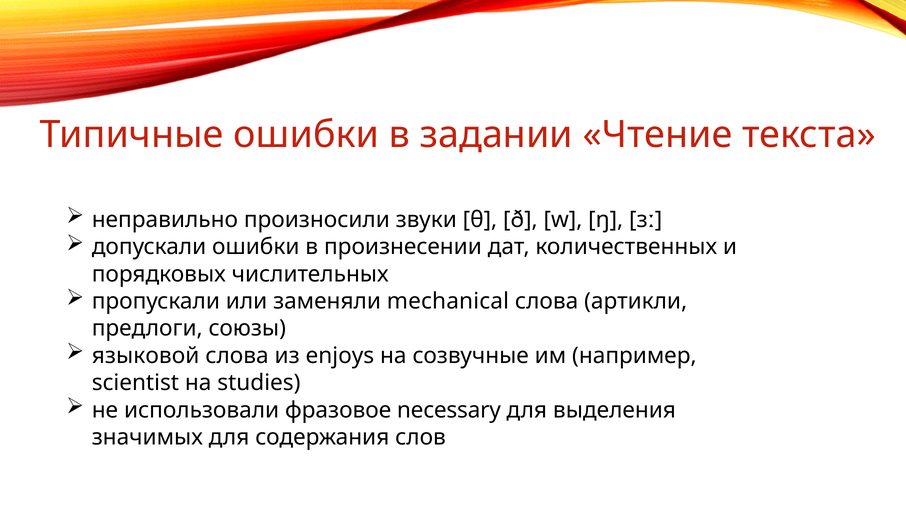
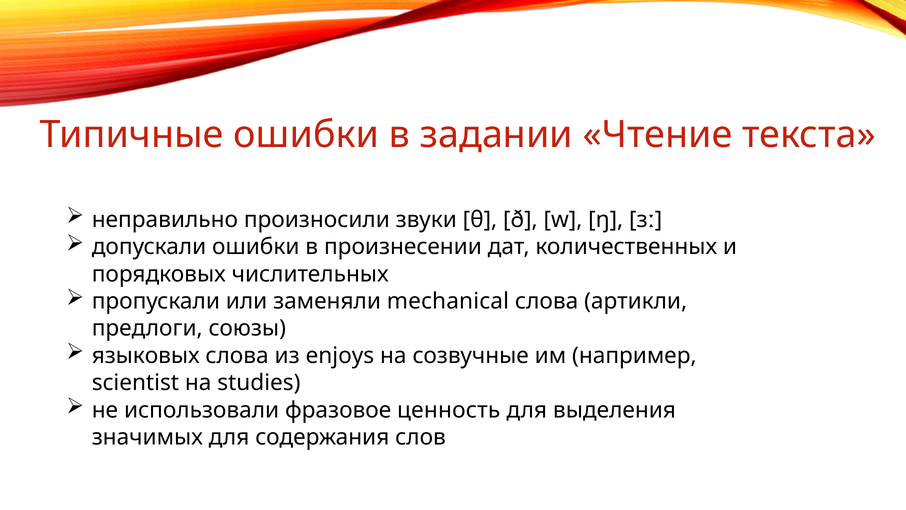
языковой: языковой -> языковых
necessary: necessary -> ценность
